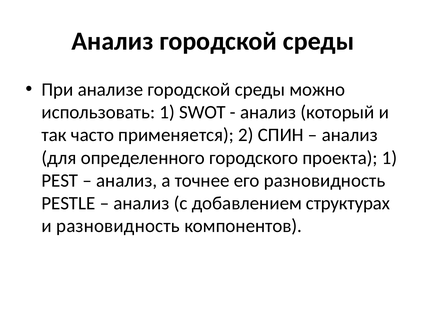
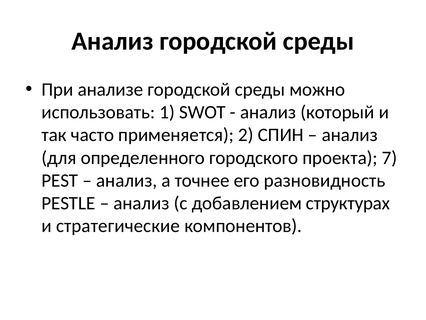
проекта 1: 1 -> 7
и разновидность: разновидность -> стратегические
